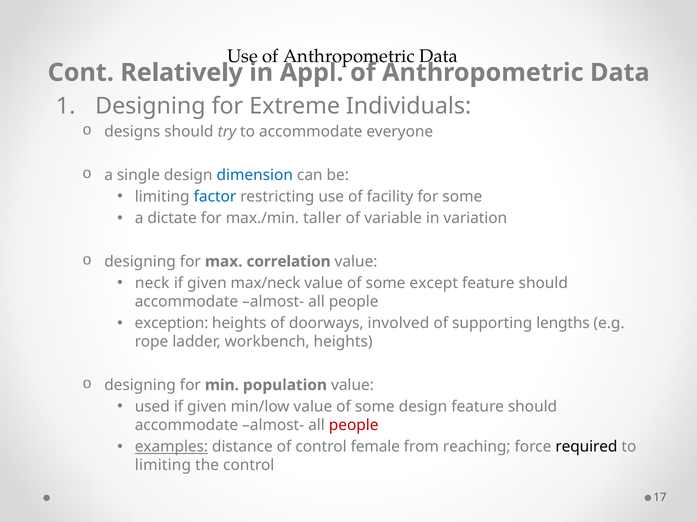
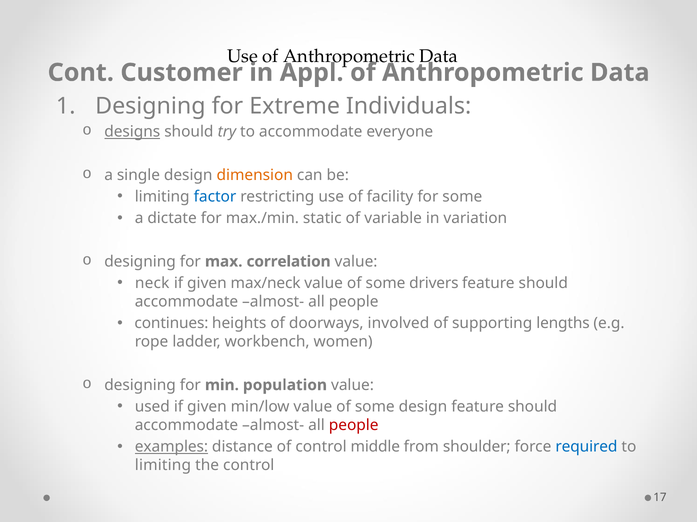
Relatively: Relatively -> Customer
designs underline: none -> present
dimension colour: blue -> orange
taller: taller -> static
except: except -> drivers
exception: exception -> continues
workbench heights: heights -> women
female: female -> middle
reaching: reaching -> shoulder
required colour: black -> blue
